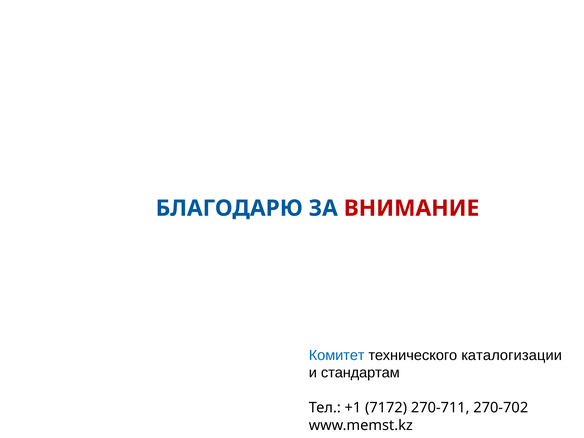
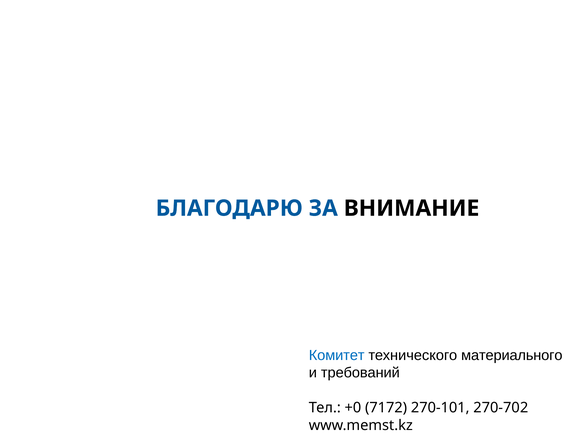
ВНИМАНИЕ colour: red -> black
каталогизации: каталогизации -> материального
стандартам: стандартам -> требований
+1: +1 -> +0
270-711: 270-711 -> 270-101
